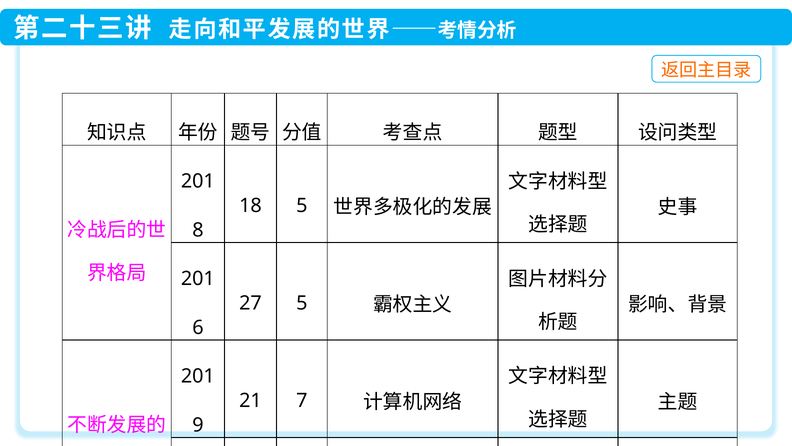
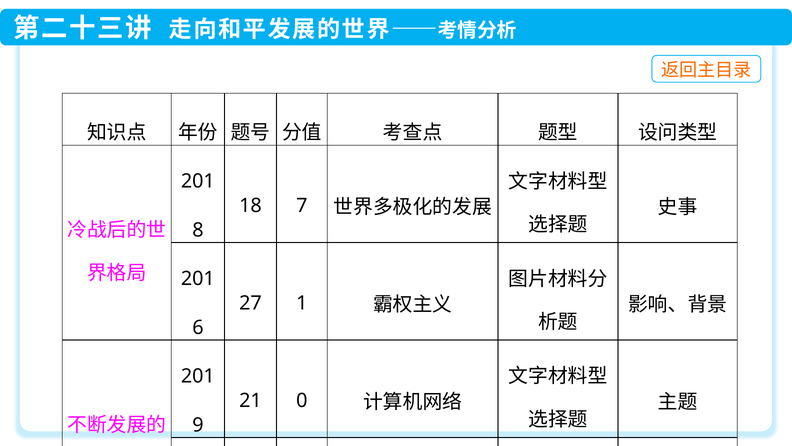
18 5: 5 -> 7
27 5: 5 -> 1
7: 7 -> 0
